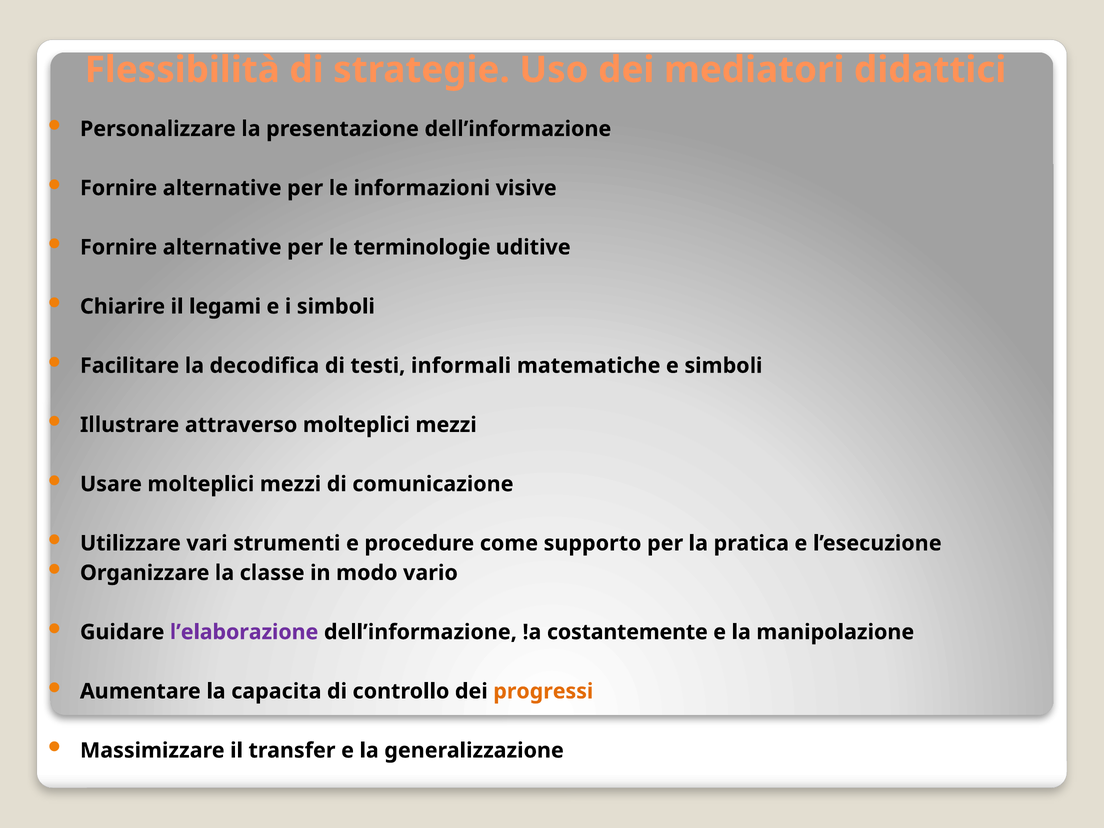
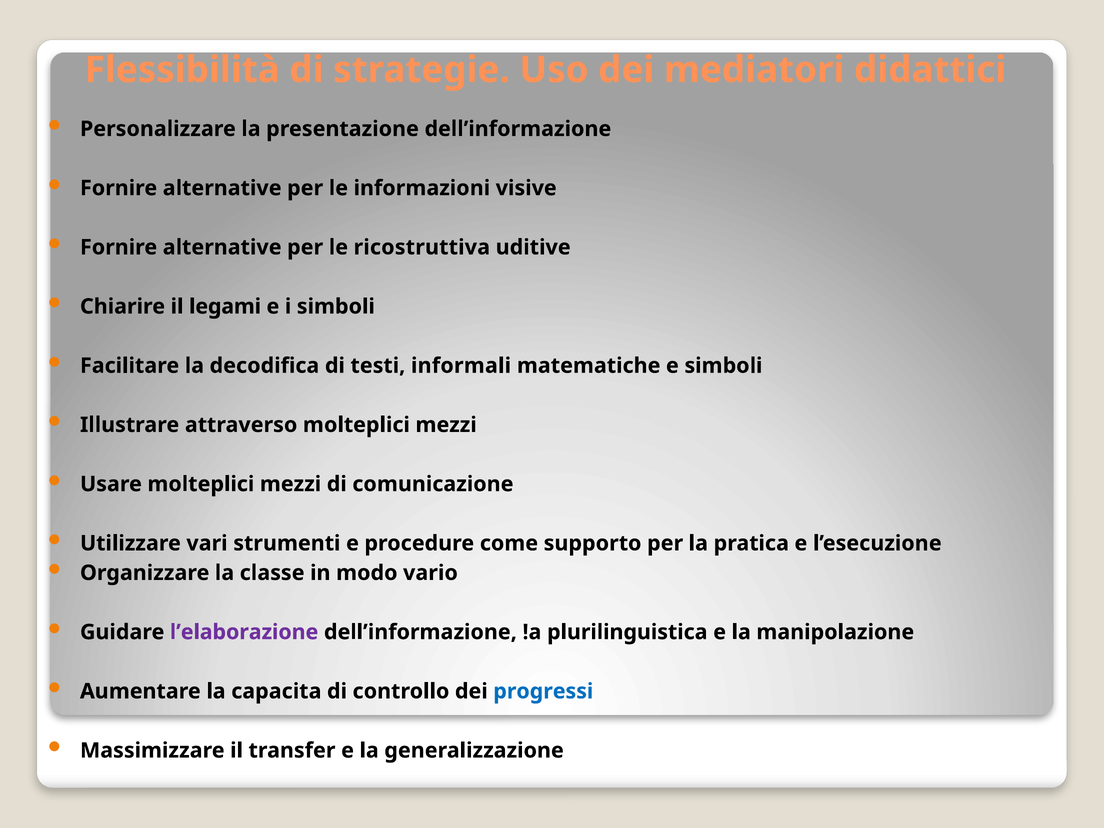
terminologie: terminologie -> ricostruttiva
costantemente: costantemente -> plurilinguistica
progressi colour: orange -> blue
